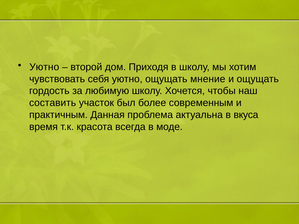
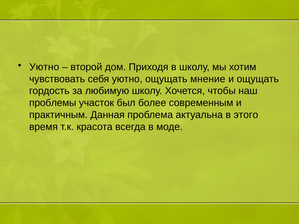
составить: составить -> проблемы
вкуса: вкуса -> этого
